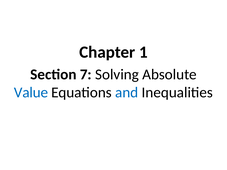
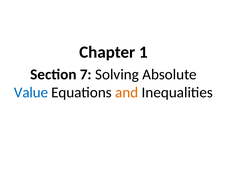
and colour: blue -> orange
